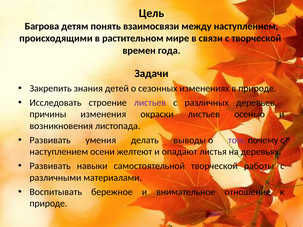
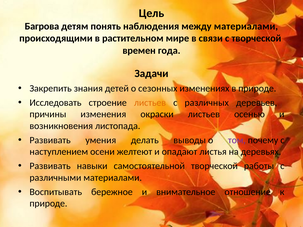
взаимосвязи: взаимосвязи -> наблюдения
между наступлением: наступлением -> материалами
листьев at (150, 103) colour: purple -> orange
